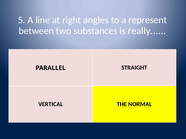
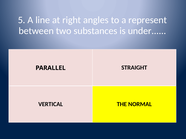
really: really -> under
